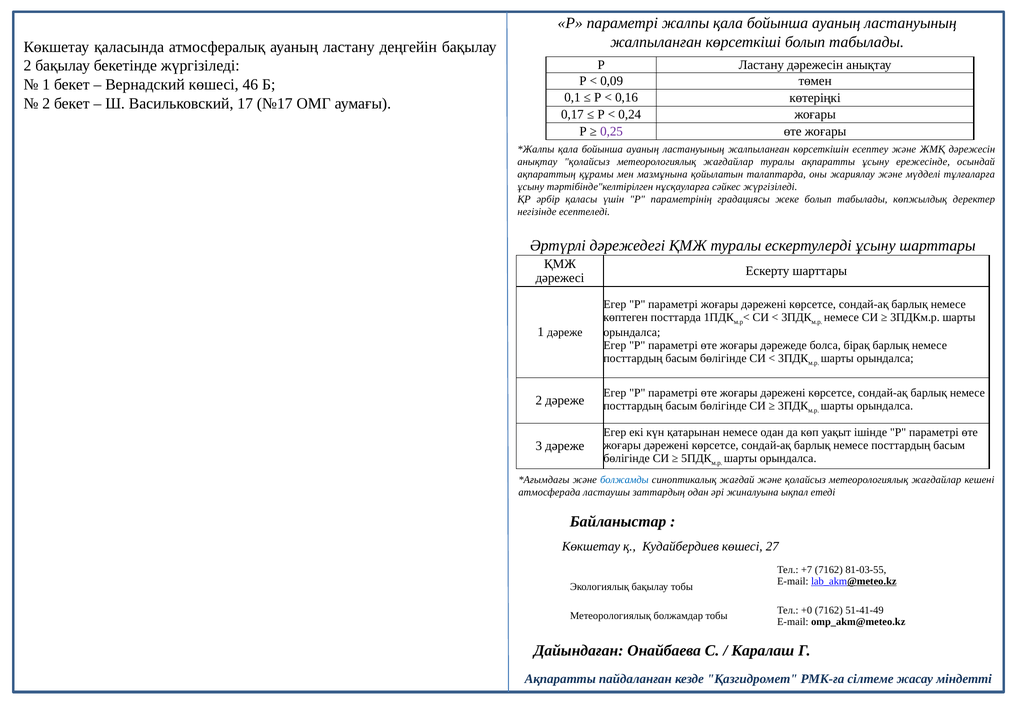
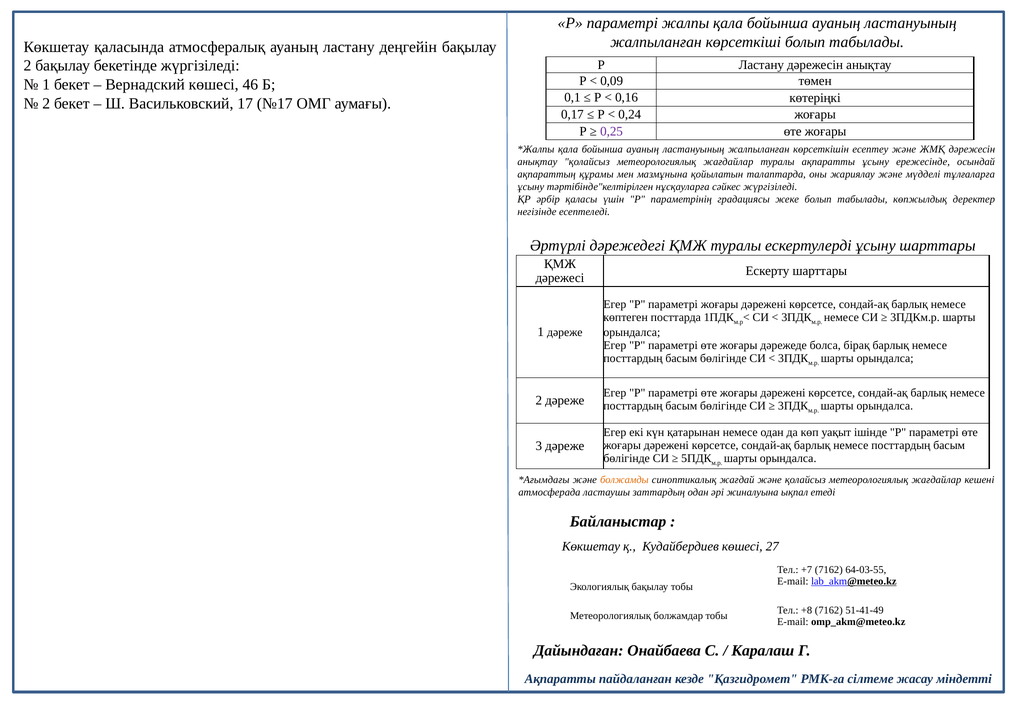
болжамды colour: blue -> orange
81-03-55: 81-03-55 -> 64-03-55
+0: +0 -> +8
